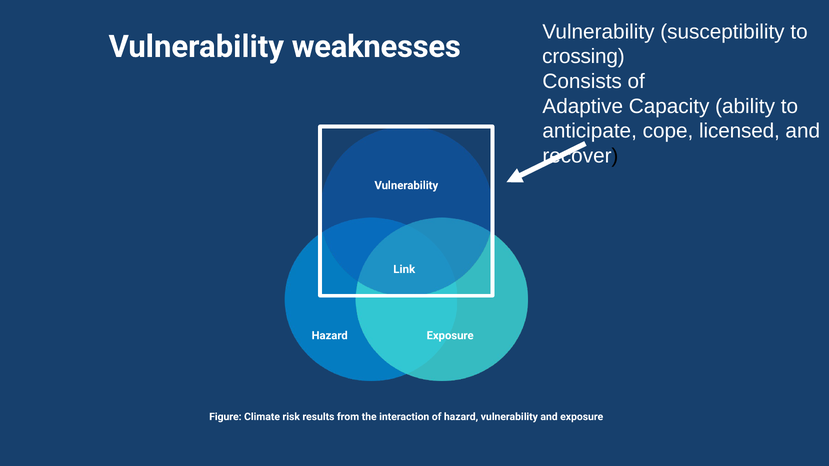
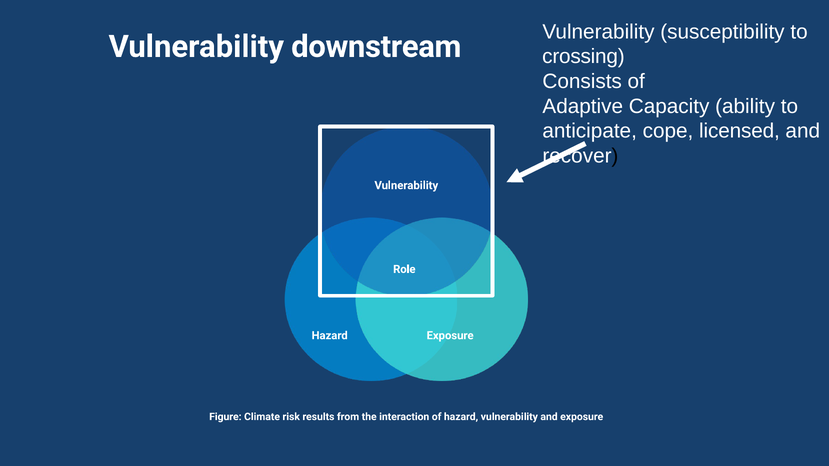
weaknesses: weaknesses -> downstream
Link: Link -> Role
